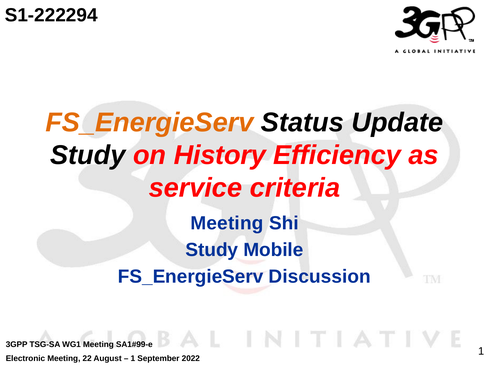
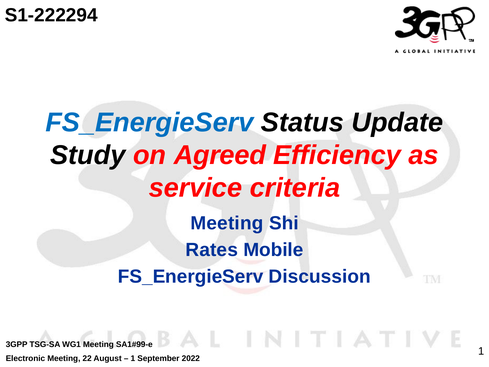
FS_EnergieServ at (149, 123) colour: orange -> blue
History: History -> Agreed
Study at (212, 250): Study -> Rates
